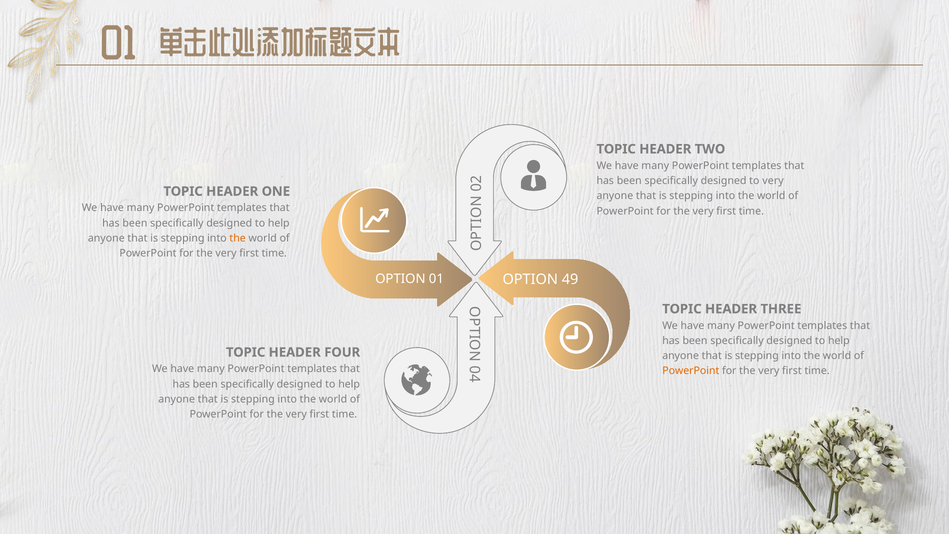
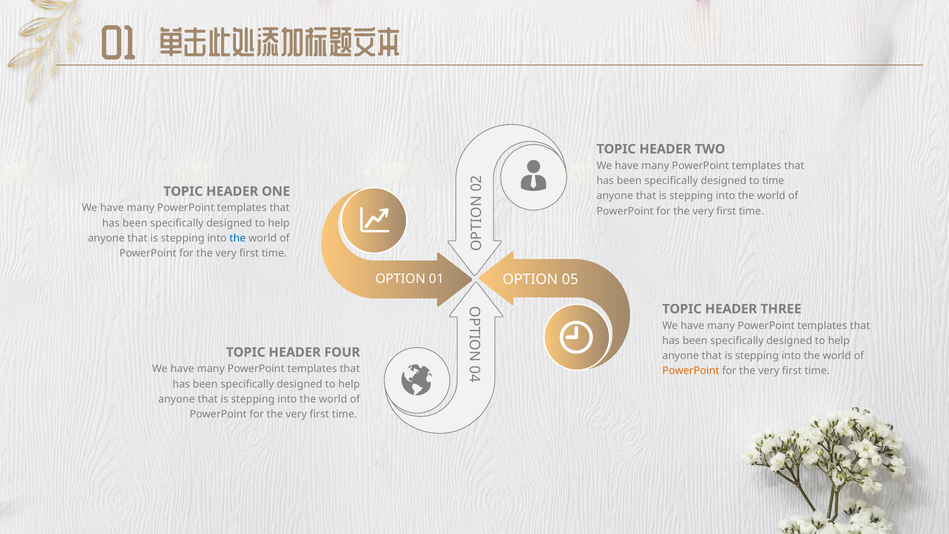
to very: very -> time
the at (238, 238) colour: orange -> blue
49: 49 -> 05
